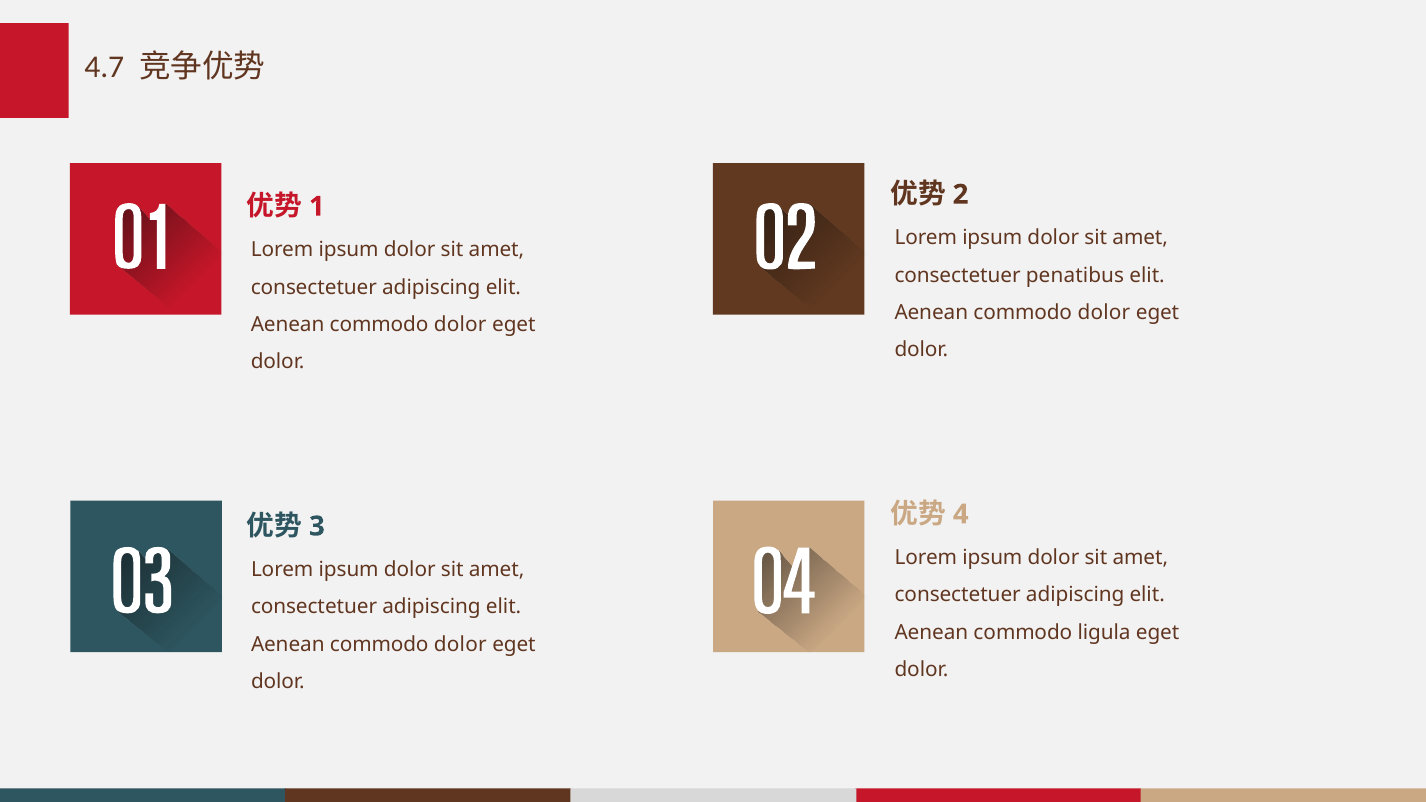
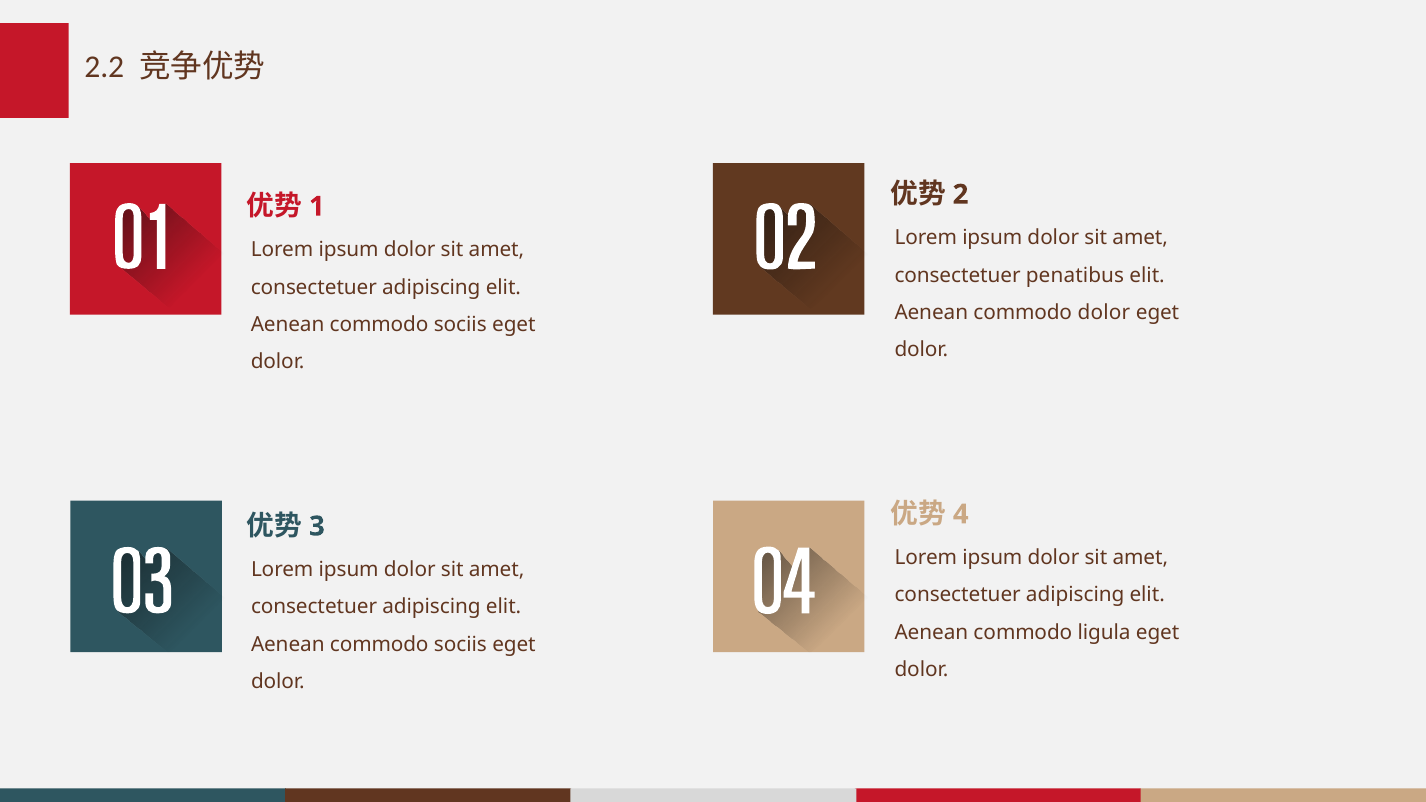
4.7: 4.7 -> 2.2
dolor at (460, 325): dolor -> sociis
dolor at (460, 645): dolor -> sociis
